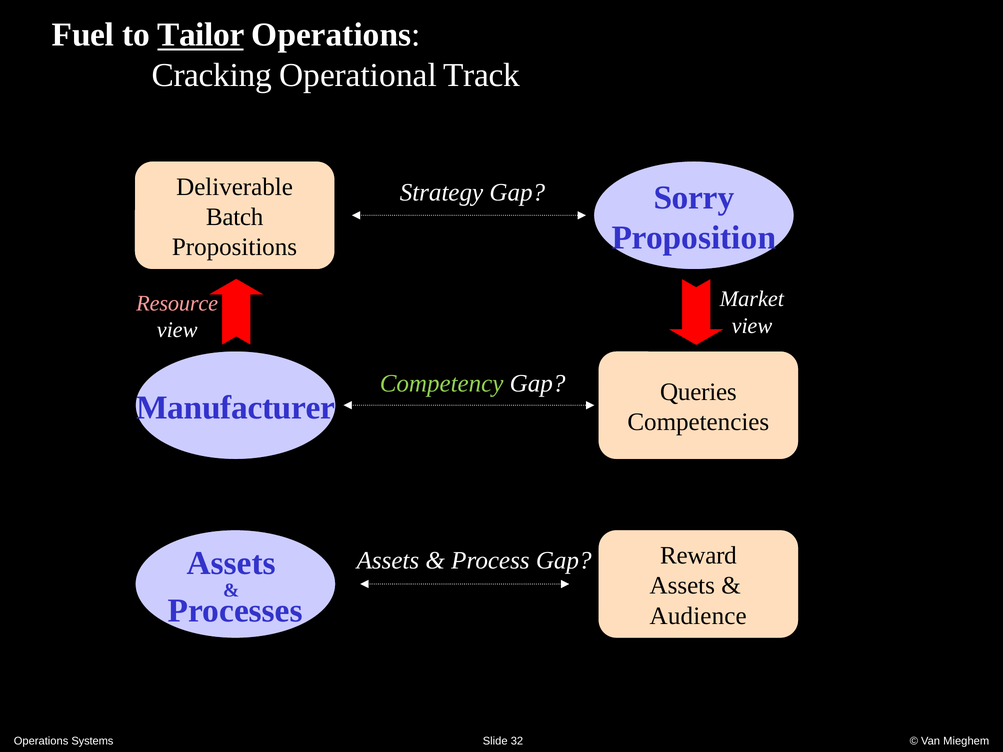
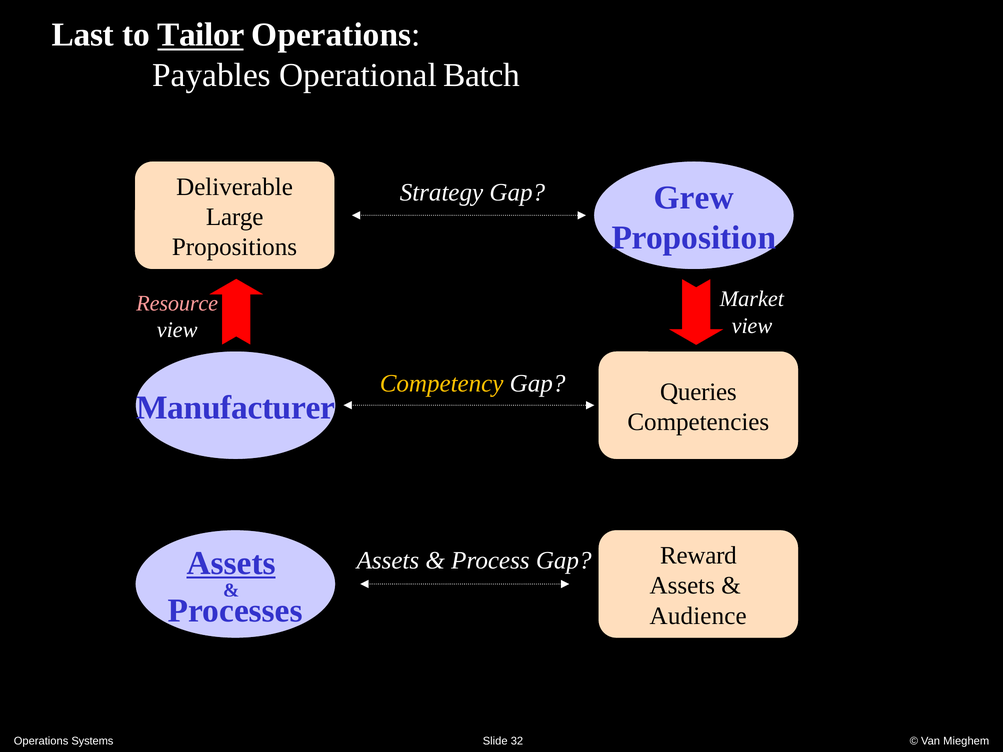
Fuel: Fuel -> Last
Cracking: Cracking -> Payables
Track: Track -> Batch
Sorry: Sorry -> Grew
Batch: Batch -> Large
Competency colour: light green -> yellow
Assets at (231, 563) underline: none -> present
